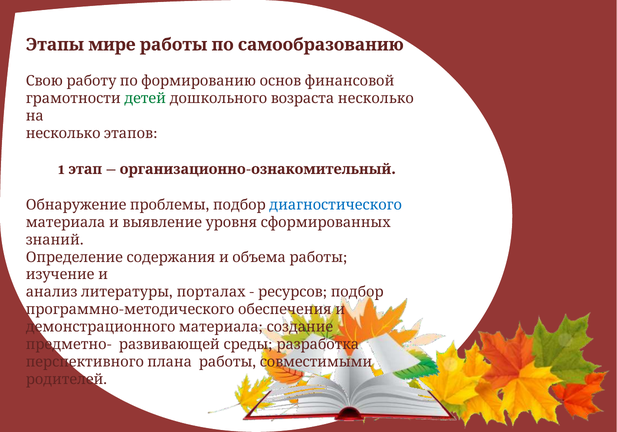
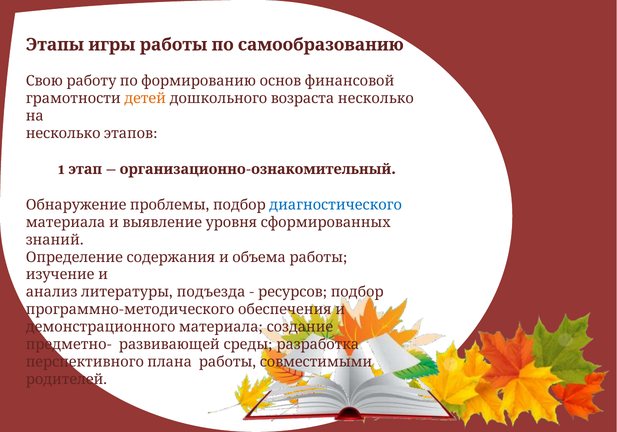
мире: мире -> игры
детей colour: green -> orange
порталах: порталах -> подъезда
